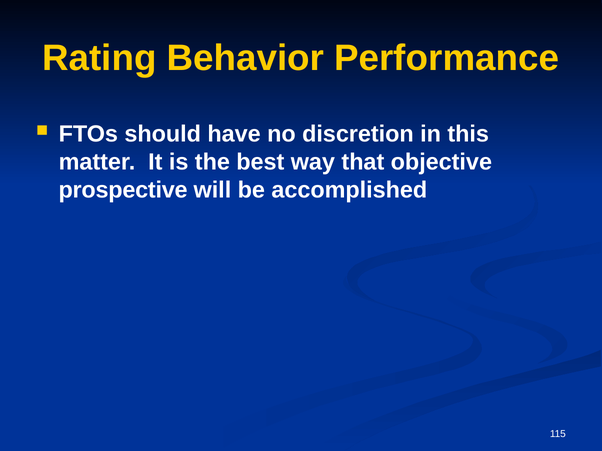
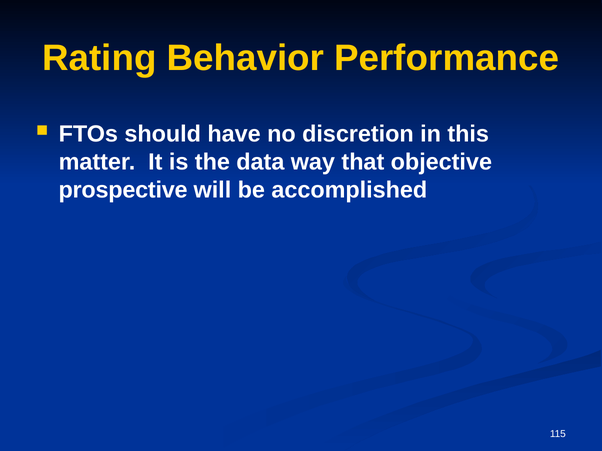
best: best -> data
